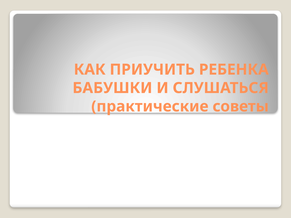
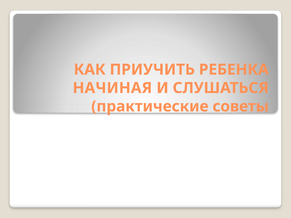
БАБУШКИ: БАБУШКИ -> НАЧИНАЯ
